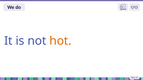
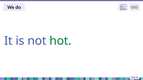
hot colour: orange -> green
